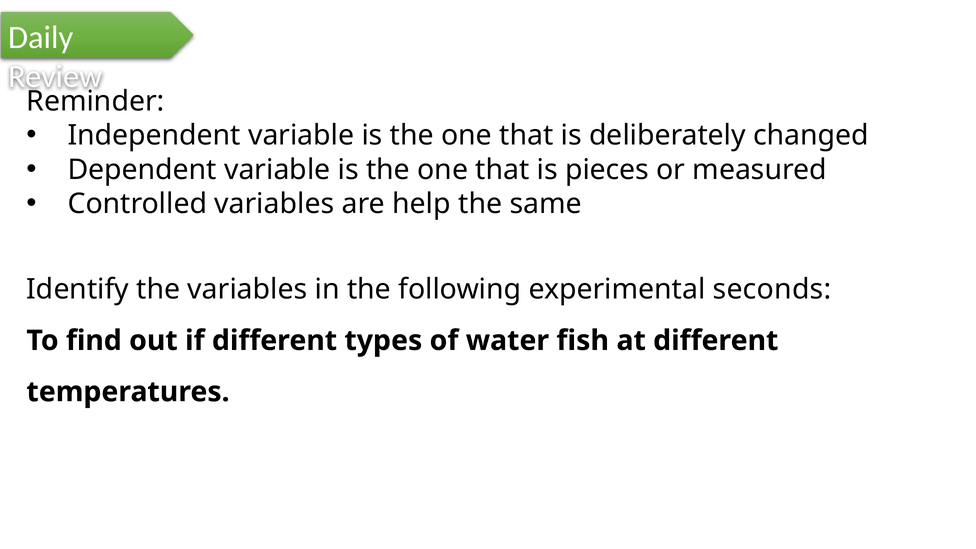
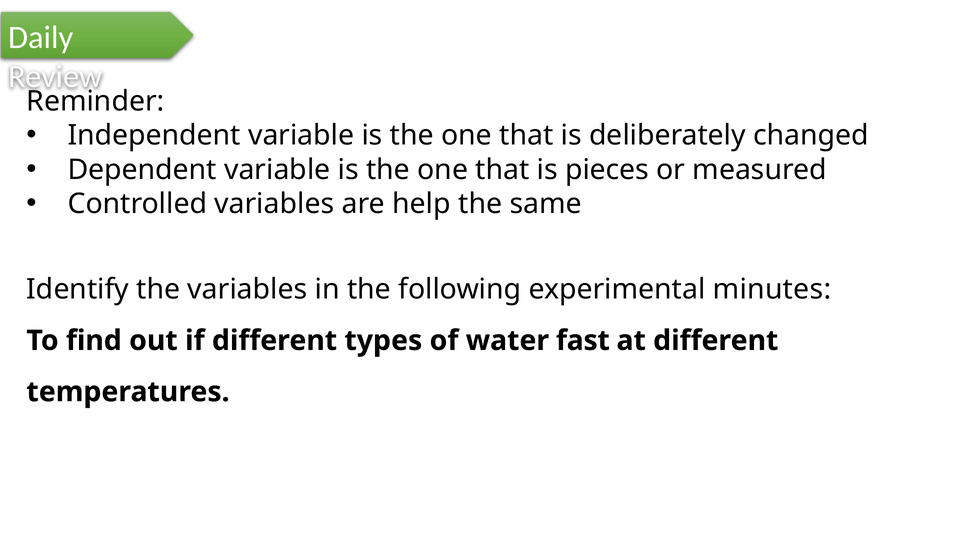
seconds: seconds -> minutes
fish: fish -> fast
